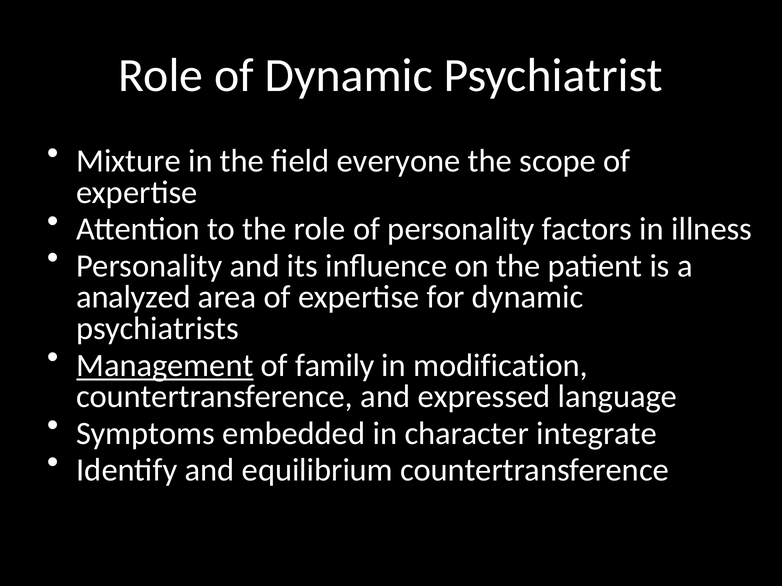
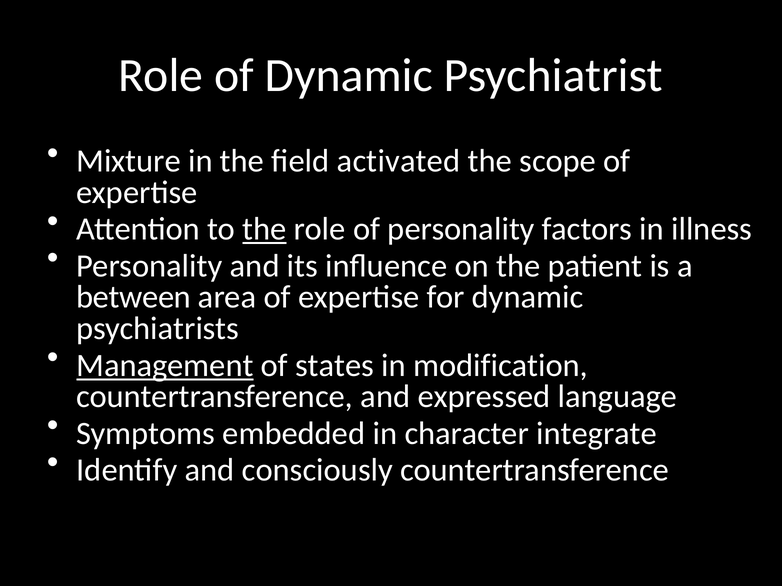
everyone: everyone -> activated
the at (265, 229) underline: none -> present
analyzed: analyzed -> between
family: family -> states
equilibrium: equilibrium -> consciously
